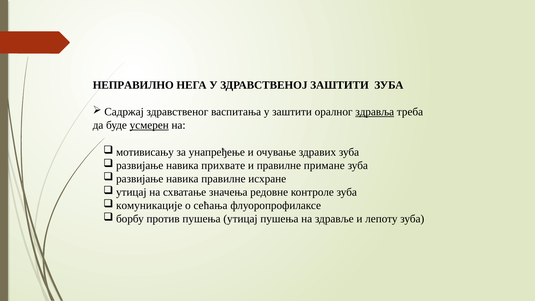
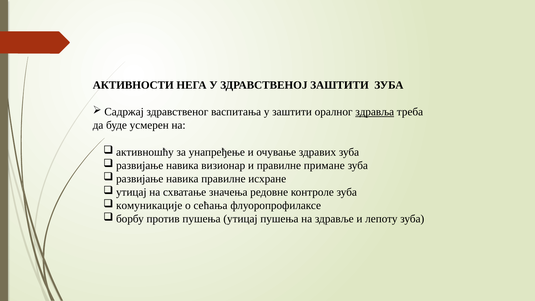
НЕПРАВИЛНО: НЕПРАВИЛНО -> АКТИВНОСТИ
усмерен underline: present -> none
мотивисању: мотивисању -> активношћу
прихвате: прихвате -> визионар
